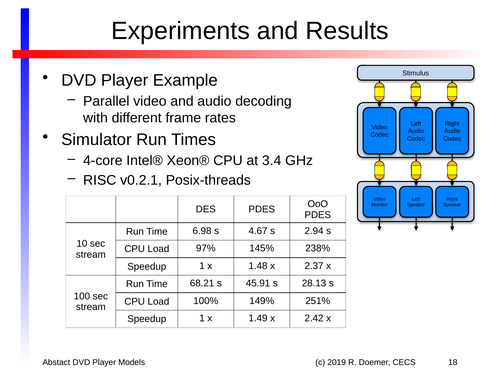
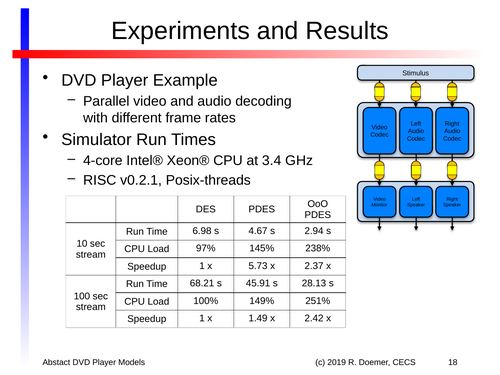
1.48: 1.48 -> 5.73
